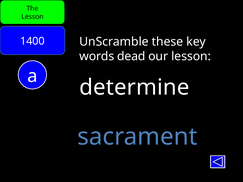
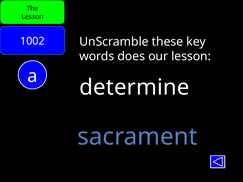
1400: 1400 -> 1002
dead: dead -> does
